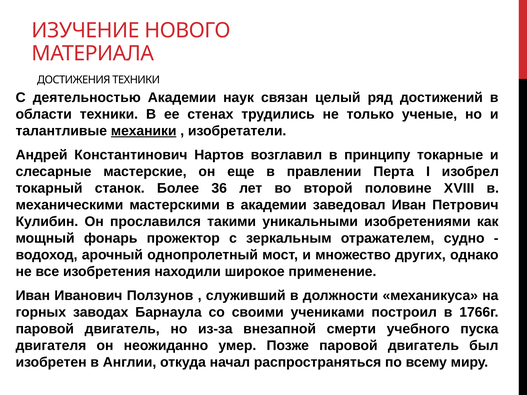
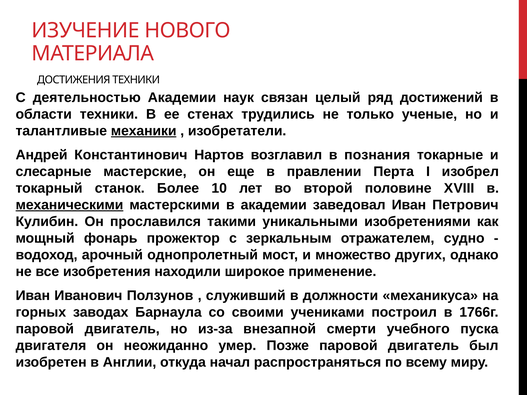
принципу: принципу -> познания
36: 36 -> 10
механическими underline: none -> present
